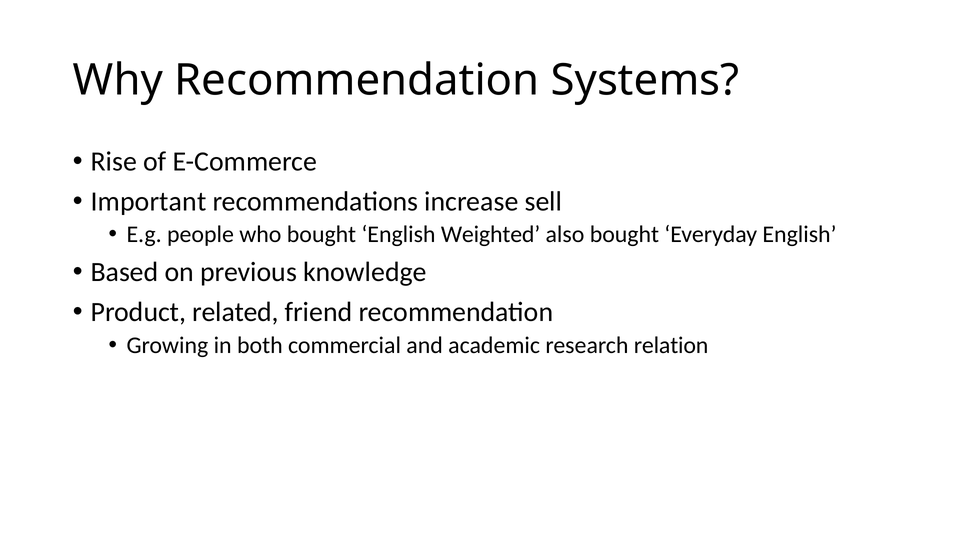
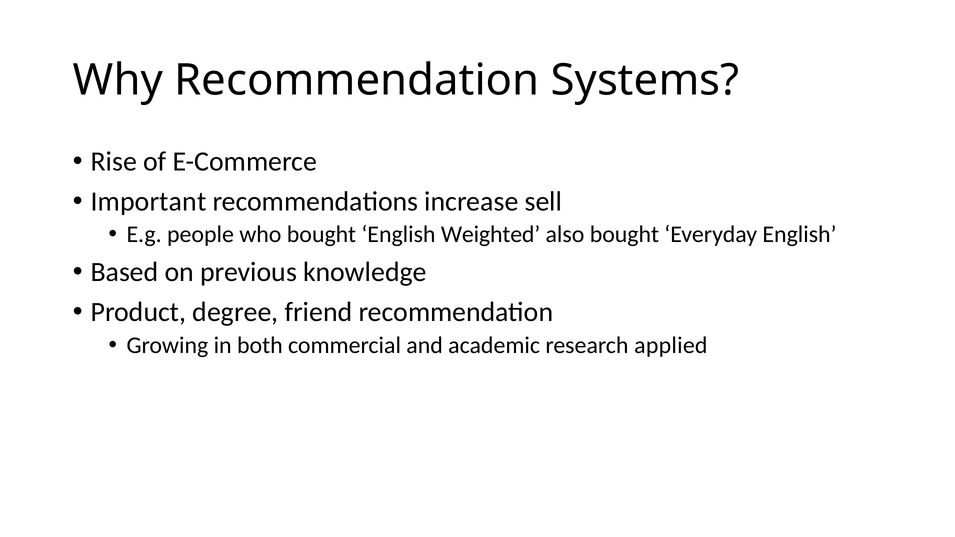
related: related -> degree
relation: relation -> applied
